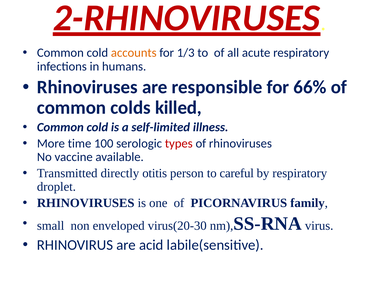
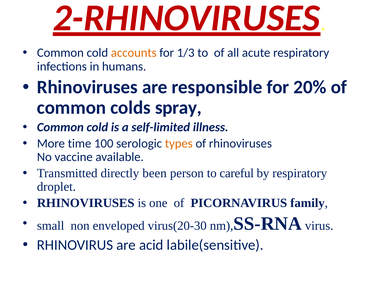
66%: 66% -> 20%
killed: killed -> spray
types colour: red -> orange
otitis: otitis -> been
